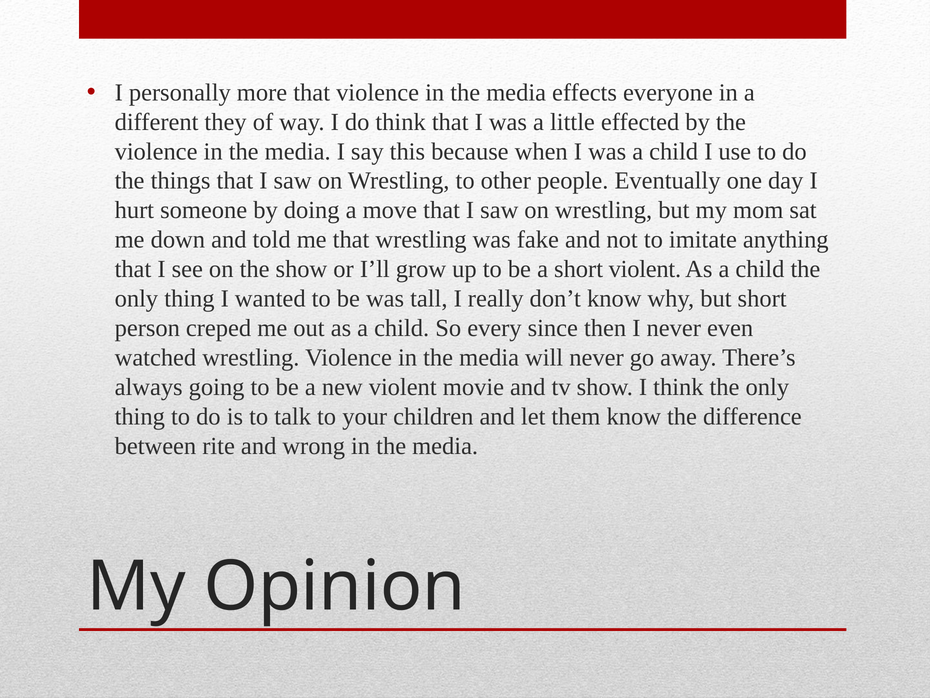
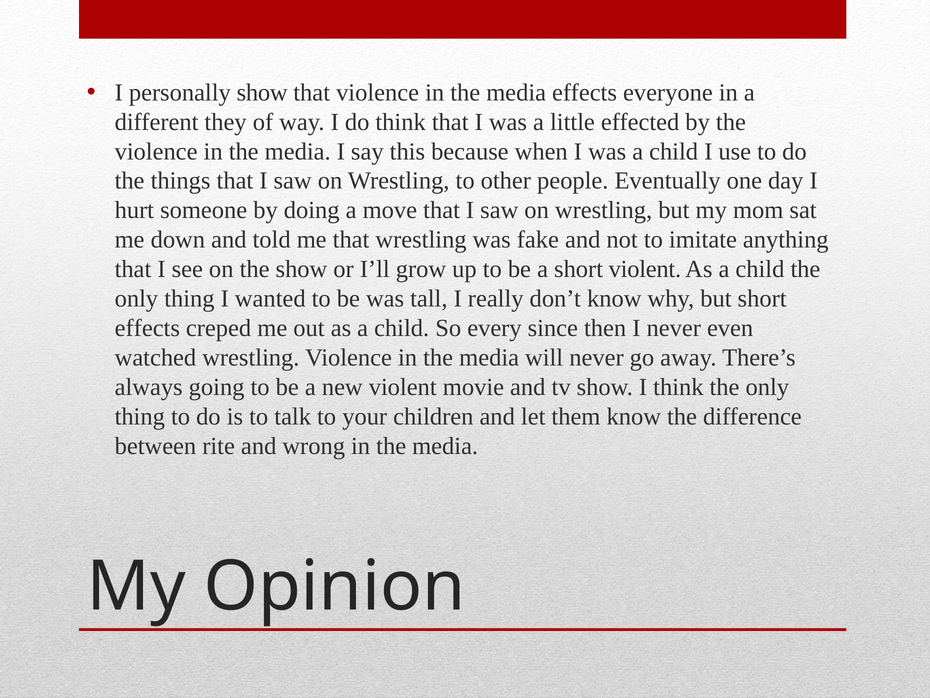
personally more: more -> show
person at (147, 328): person -> effects
